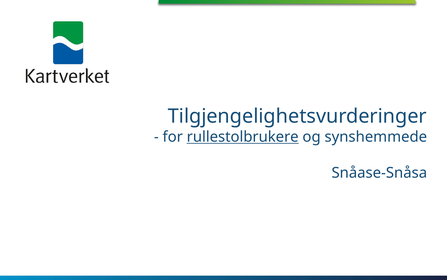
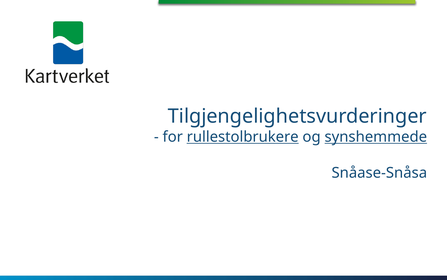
synshemmede underline: none -> present
